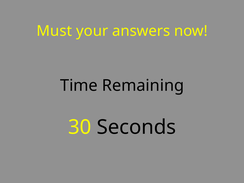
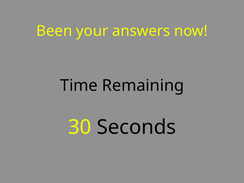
Must: Must -> Been
